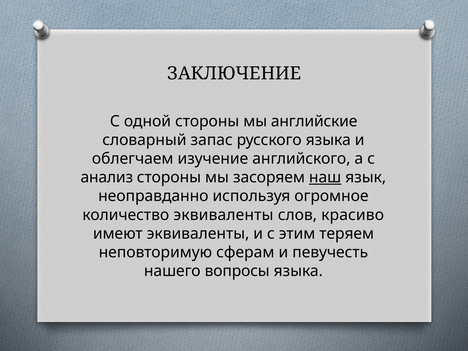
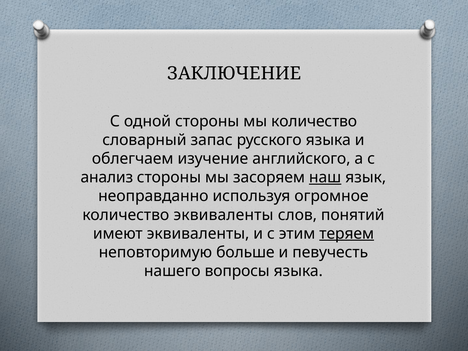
мы английские: английские -> количество
красиво: красиво -> понятий
теряем underline: none -> present
сферам: сферам -> больше
